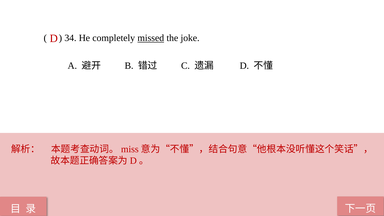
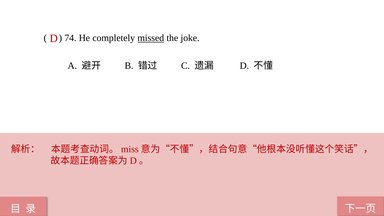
34: 34 -> 74
